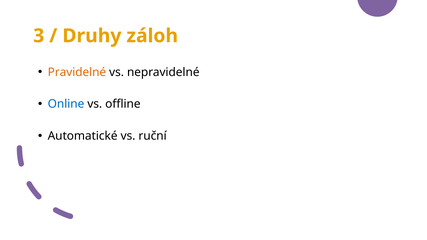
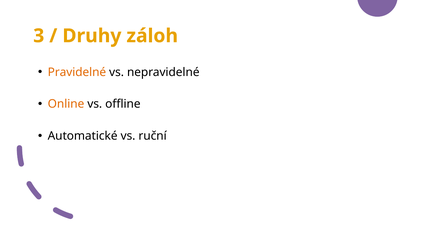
Online colour: blue -> orange
